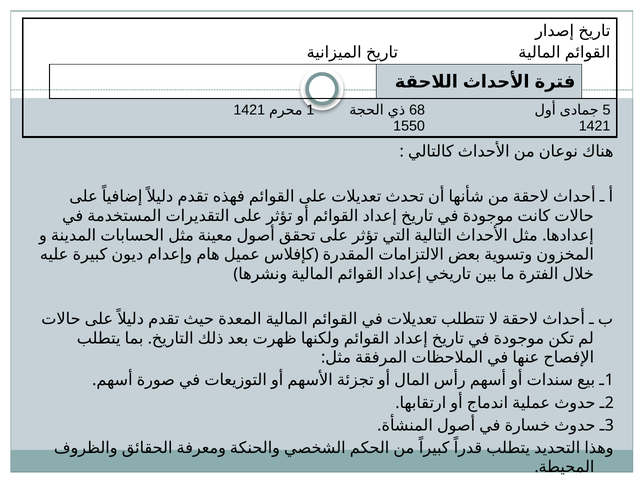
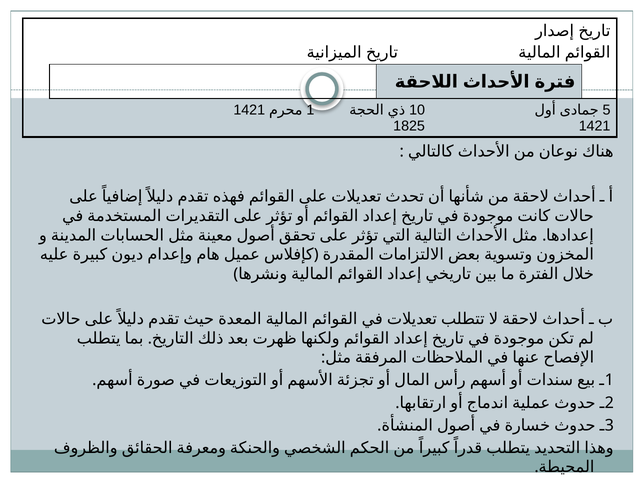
68: 68 -> 10
1550: 1550 -> 1825
